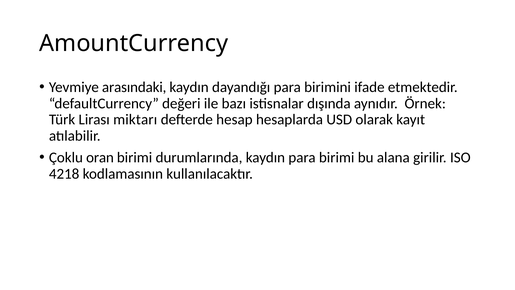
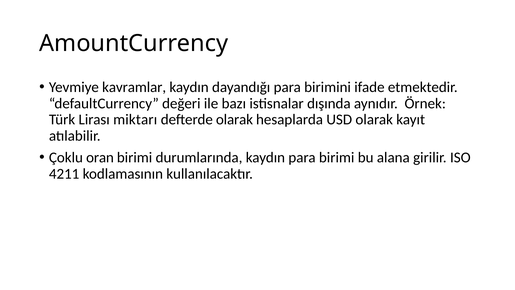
arasındaki: arasındaki -> kavramlar
defterde hesap: hesap -> olarak
4218: 4218 -> 4211
